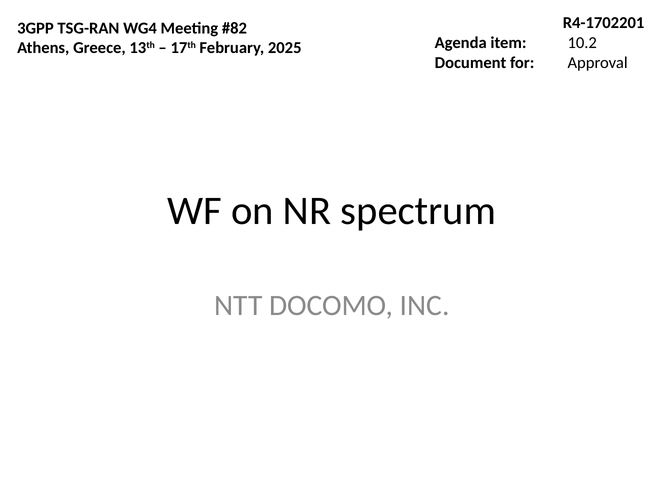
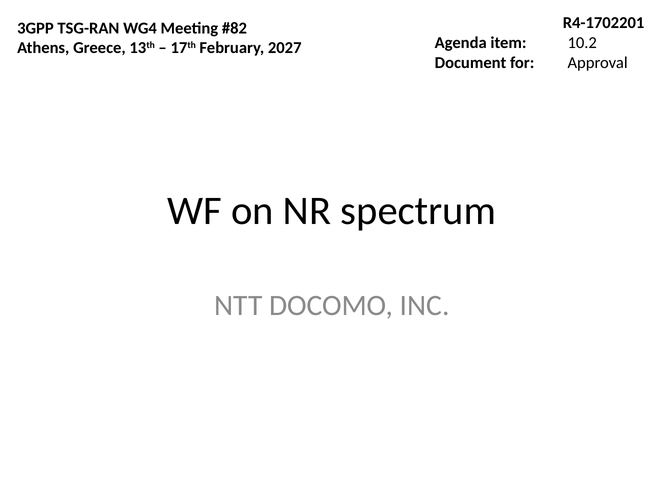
2025: 2025 -> 2027
